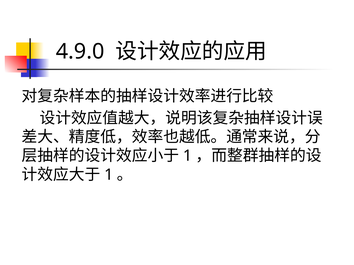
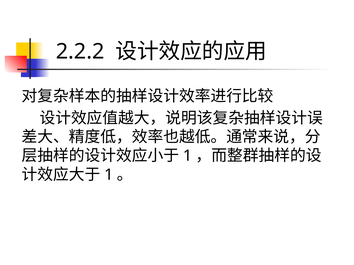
4.9.0: 4.9.0 -> 2.2.2
